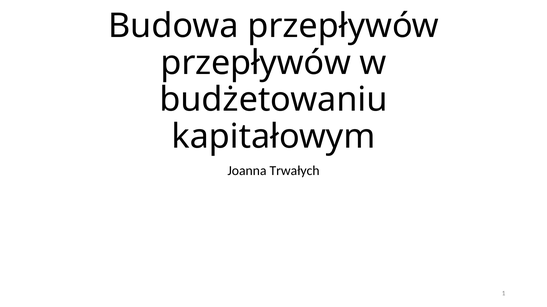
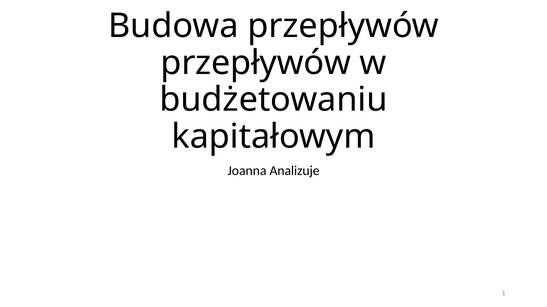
Trwałych: Trwałych -> Analizuje
